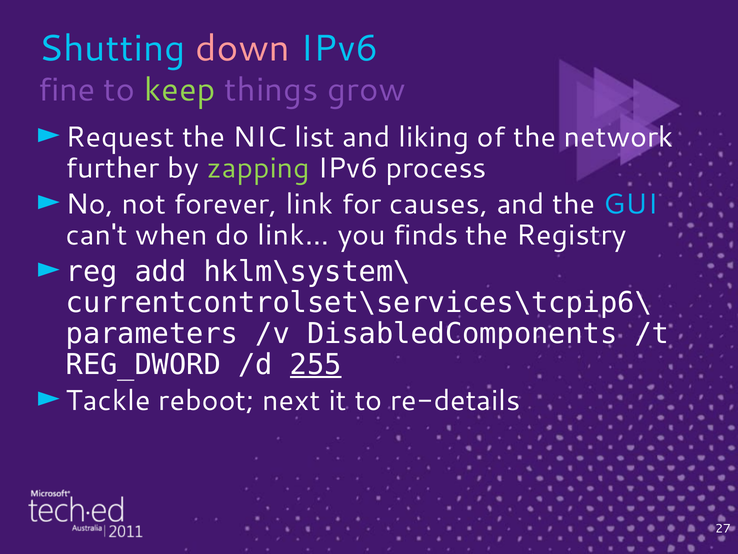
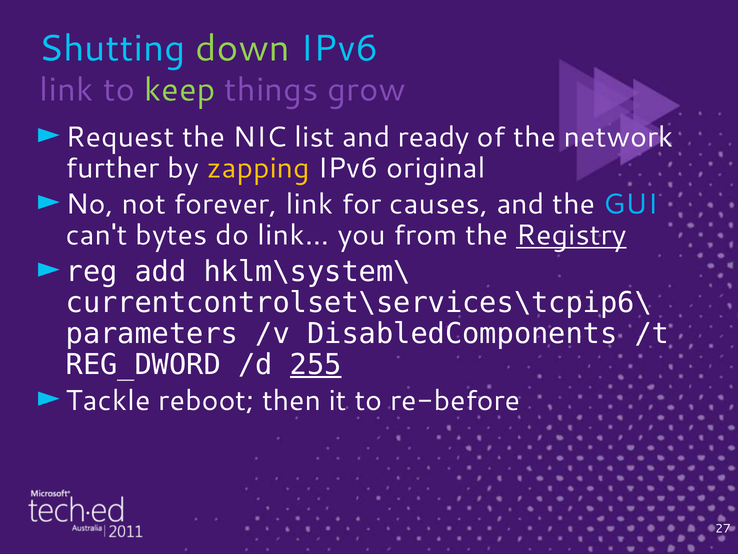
down colour: pink -> light green
fine at (67, 90): fine -> link
liking: liking -> ready
zapping colour: light green -> yellow
process: process -> original
when: when -> bytes
finds: finds -> from
Registry underline: none -> present
next: next -> then
re-details: re-details -> re-before
